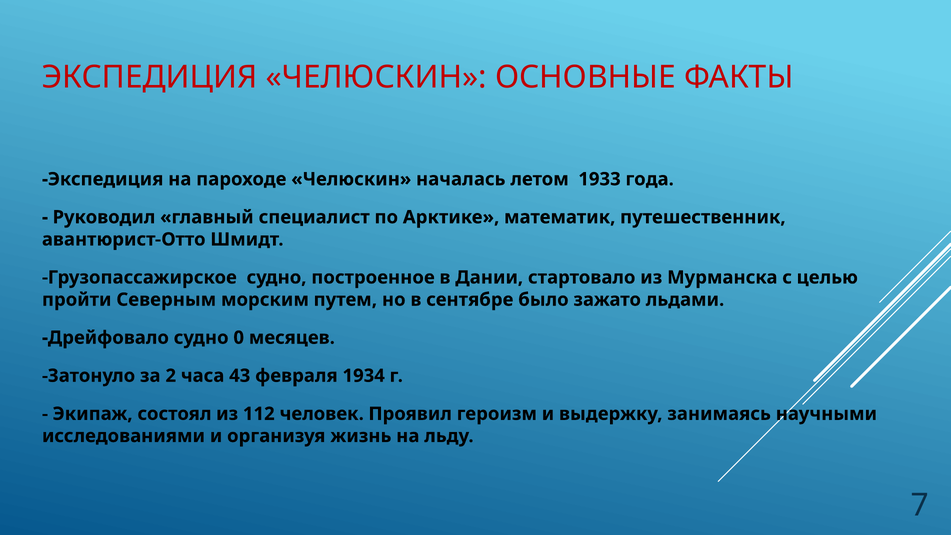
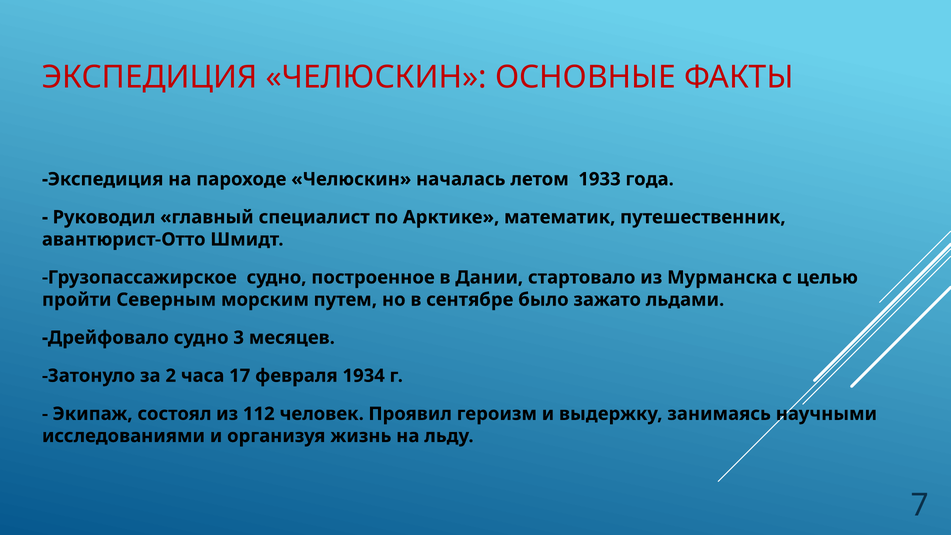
0: 0 -> 3
43: 43 -> 17
